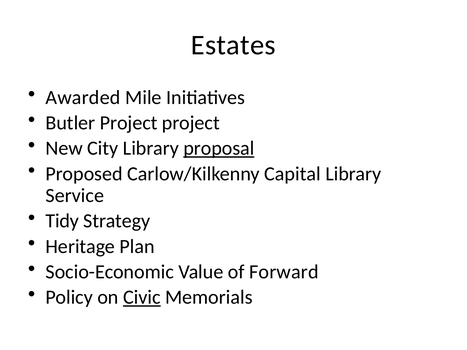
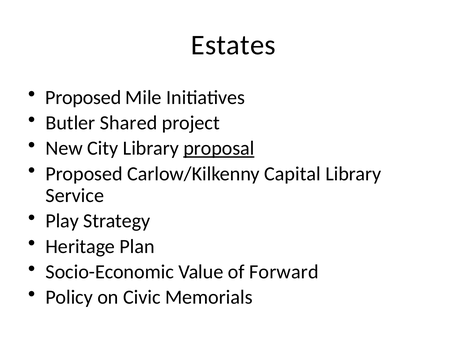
Awarded at (83, 98): Awarded -> Proposed
Butler Project: Project -> Shared
Tidy: Tidy -> Play
Civic underline: present -> none
